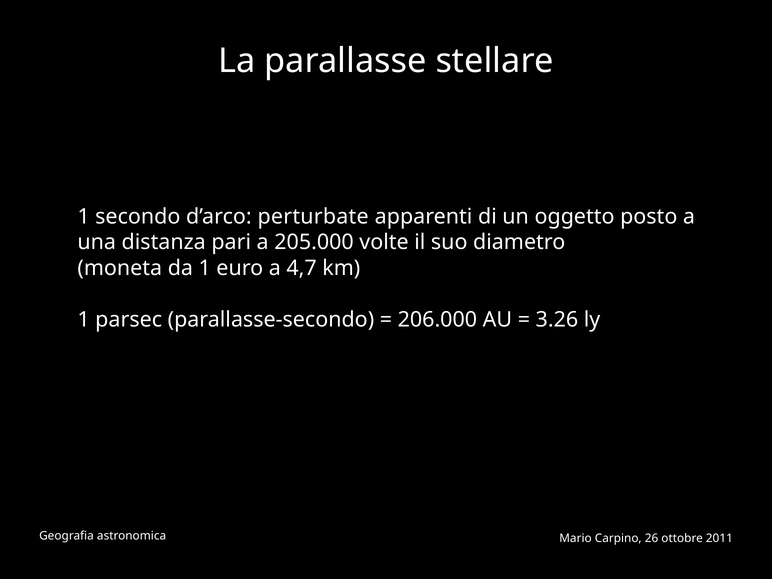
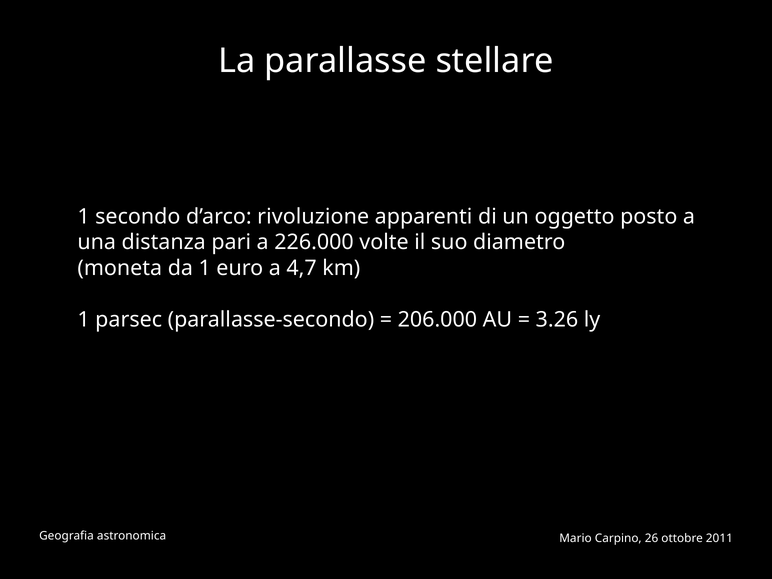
perturbate: perturbate -> rivoluzione
205.000: 205.000 -> 226.000
